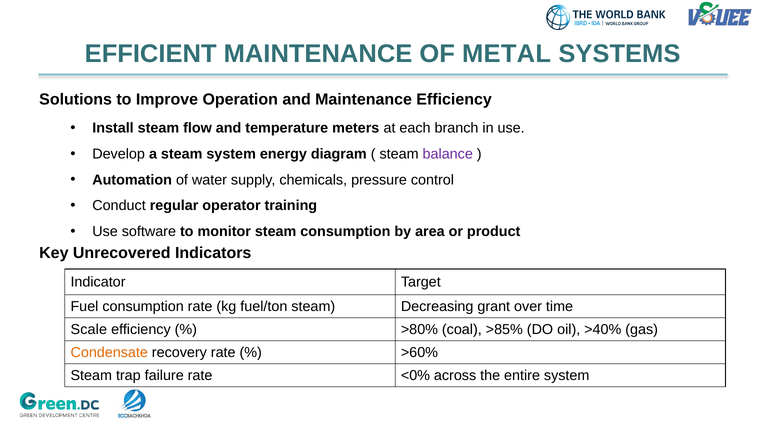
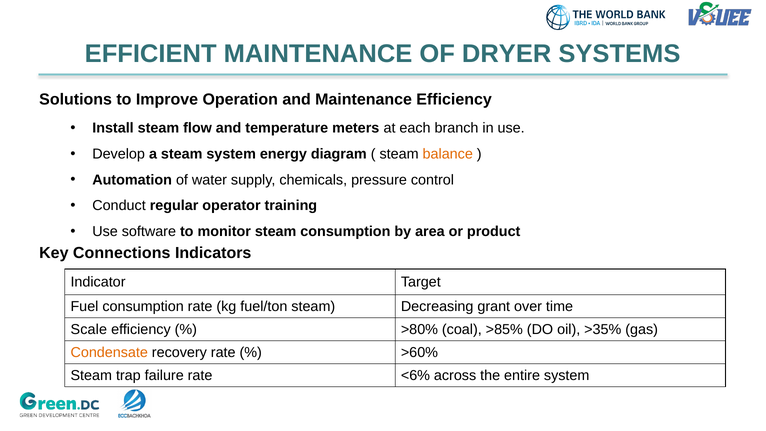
METAL: METAL -> DRYER
balance colour: purple -> orange
Unrecovered: Unrecovered -> Connections
>40%: >40% -> >35%
<0%: <0% -> <6%
